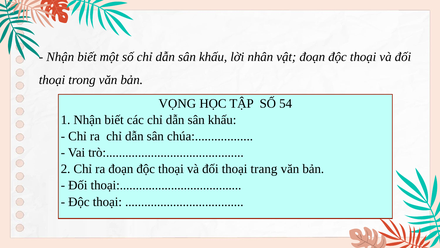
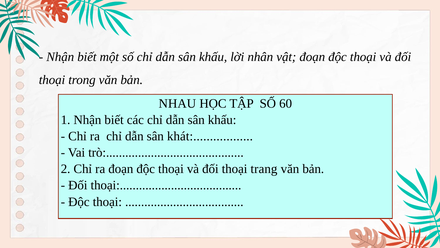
VỌNG: VỌNG -> NHAU
54: 54 -> 60
chúa: chúa -> khát
